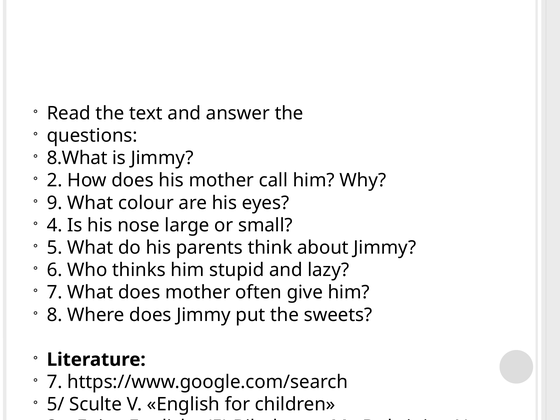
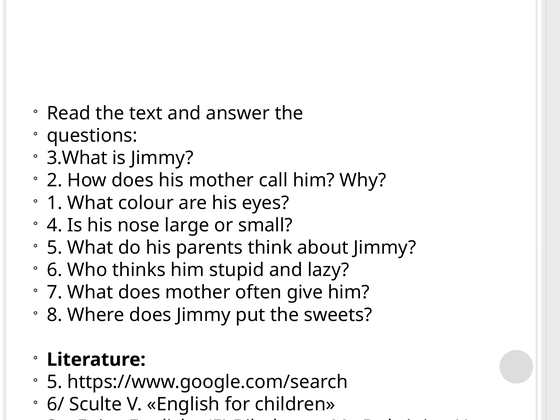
8.What: 8.What -> 3.What
9: 9 -> 1
7 at (55, 382): 7 -> 5
5/: 5/ -> 6/
